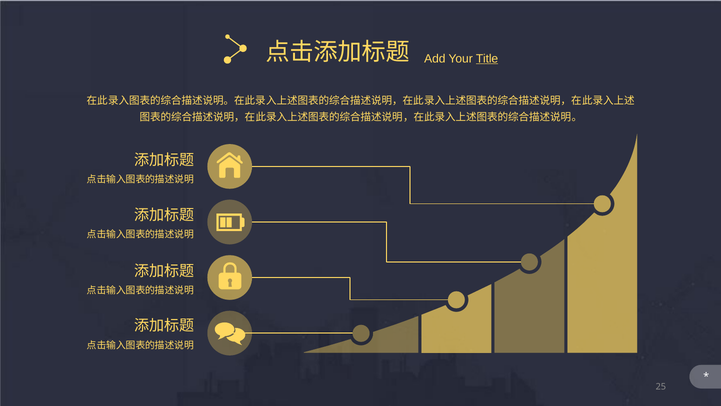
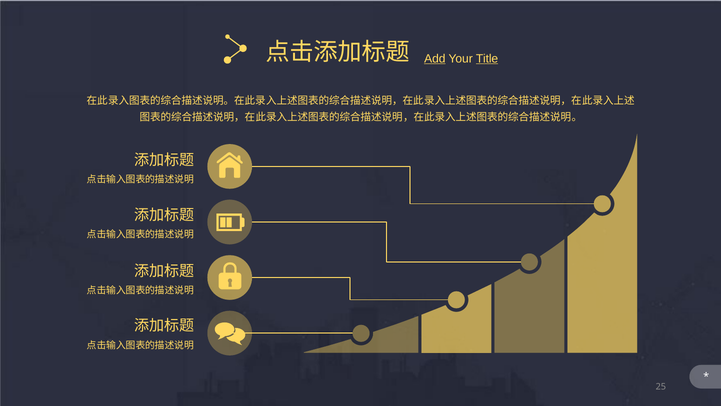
Add underline: none -> present
